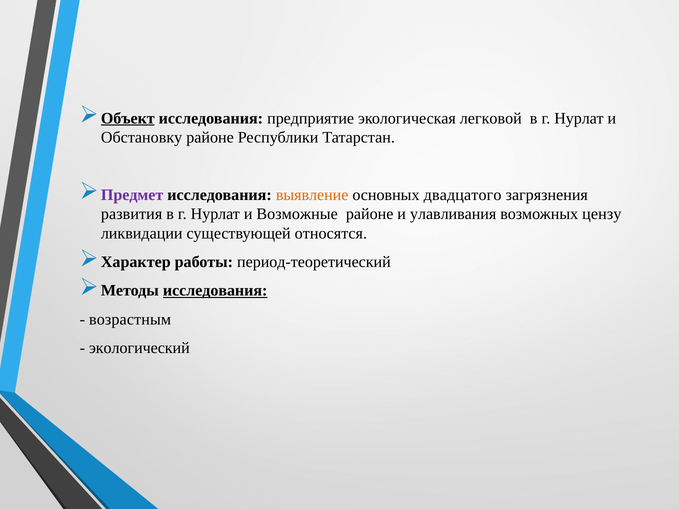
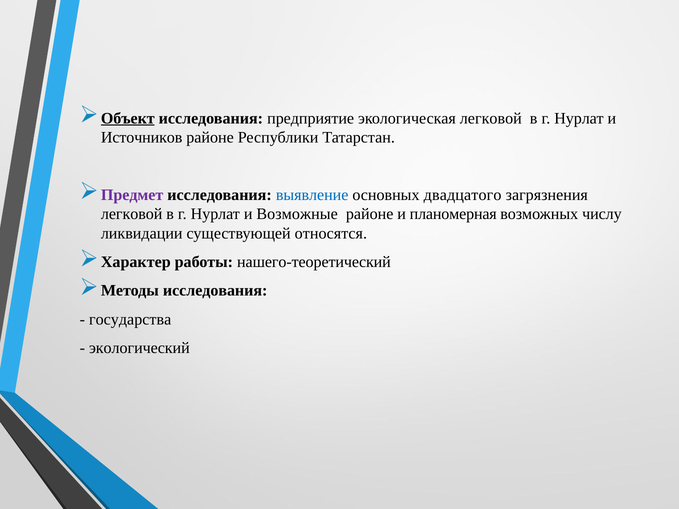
Обстановку: Обстановку -> Источников
выявление colour: orange -> blue
развития at (132, 214): развития -> легковой
улавливания: улавливания -> планомерная
цензу: цензу -> числу
период-теоретический: период-теоретический -> нашего-теоретический
исследования at (215, 291) underline: present -> none
возрастным: возрастным -> государства
